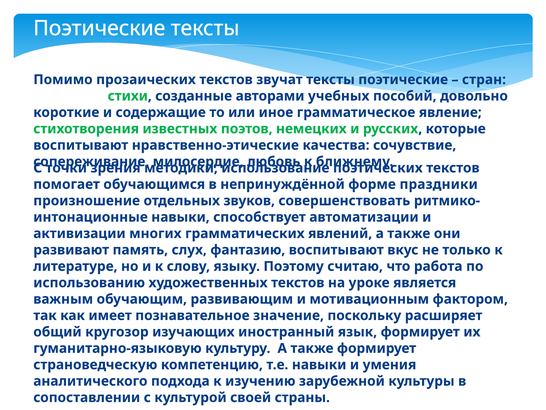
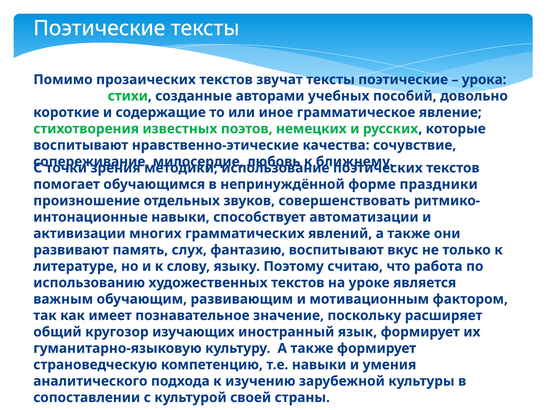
стран: стран -> урока
